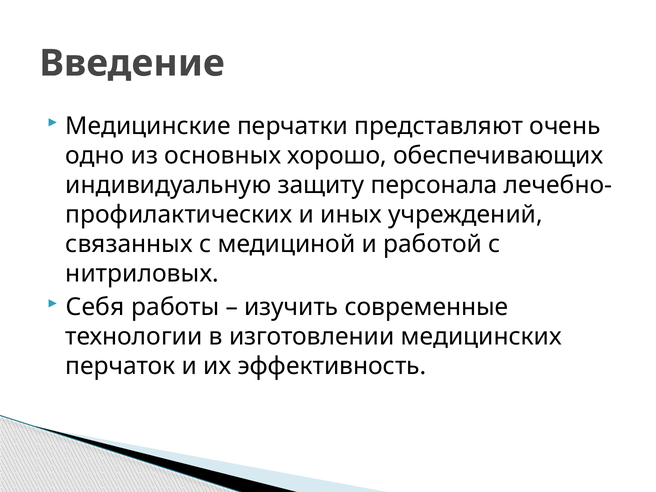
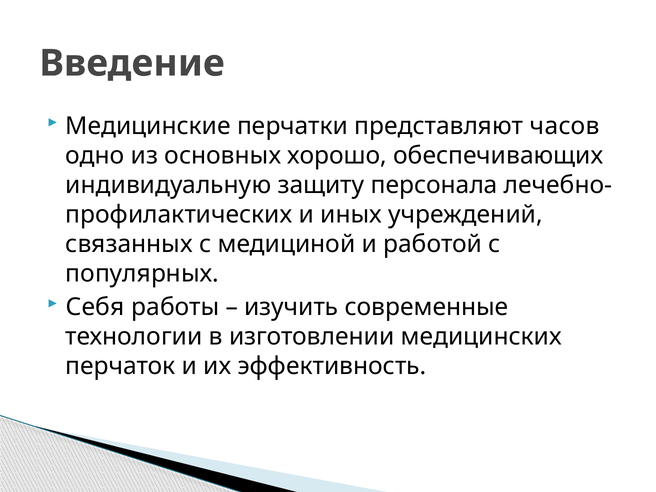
очень: очень -> часов
нитриловых: нитриловых -> популярных
